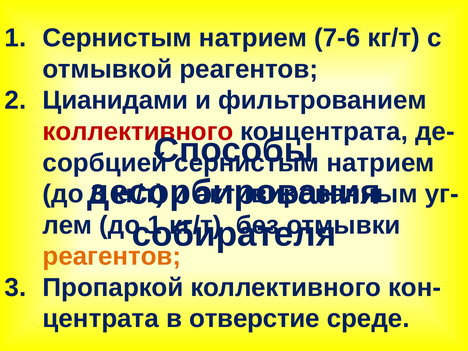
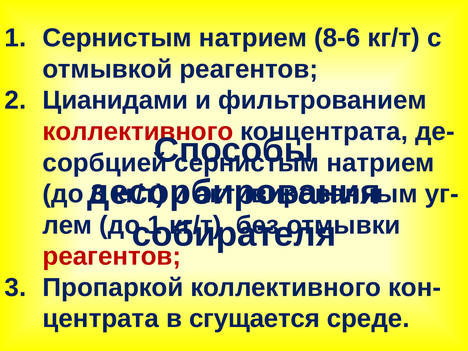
7-6: 7-6 -> 8-6
реагентов at (112, 256) colour: orange -> red
отверстие: отверстие -> сгущается
